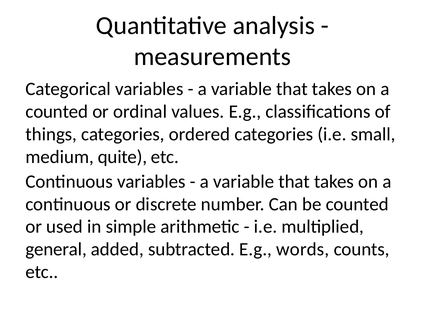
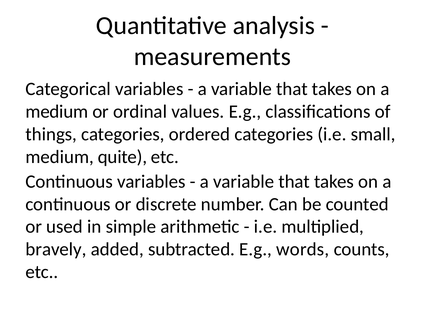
counted at (57, 112): counted -> medium
general: general -> bravely
